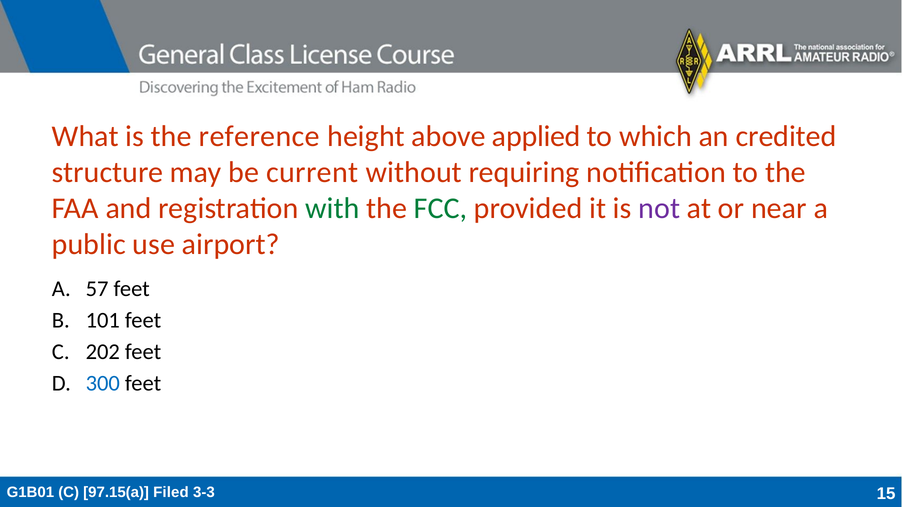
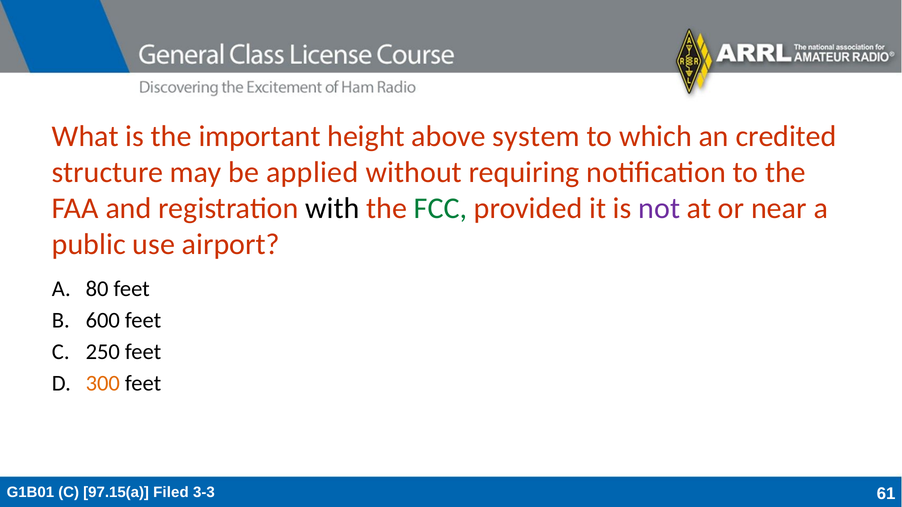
reference: reference -> important
applied: applied -> system
current: current -> applied
with colour: green -> black
57: 57 -> 80
101: 101 -> 600
202: 202 -> 250
300 colour: blue -> orange
15: 15 -> 61
